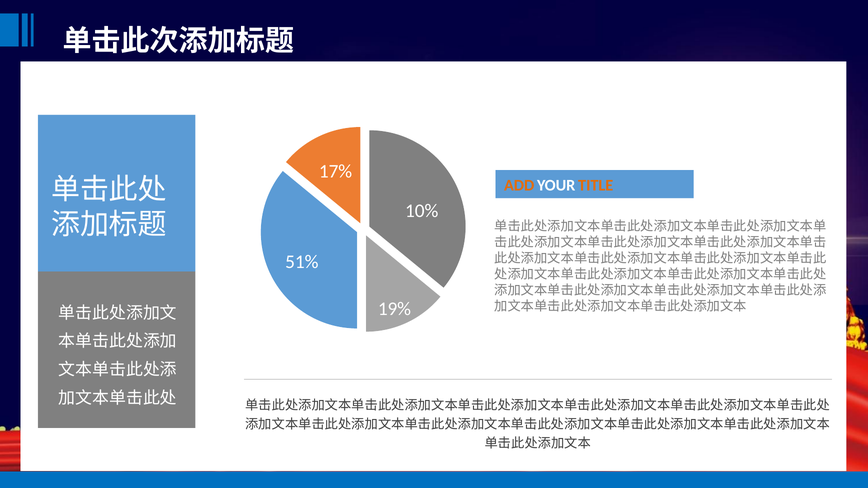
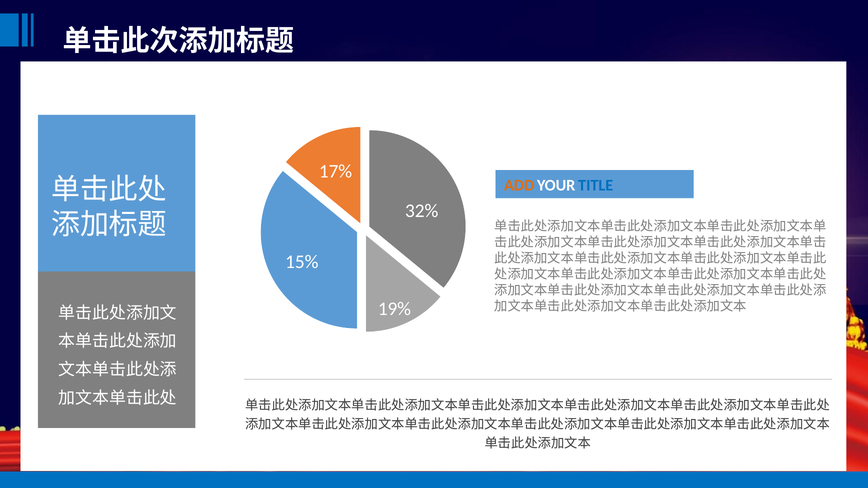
TITLE colour: orange -> blue
10%: 10% -> 32%
51%: 51% -> 15%
